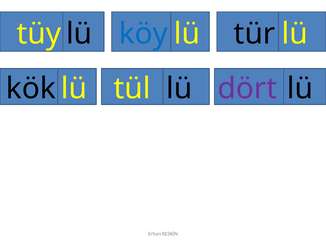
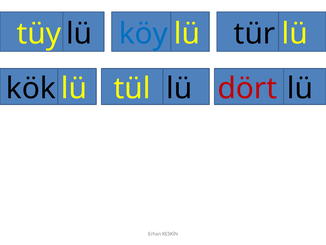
dört colour: purple -> red
